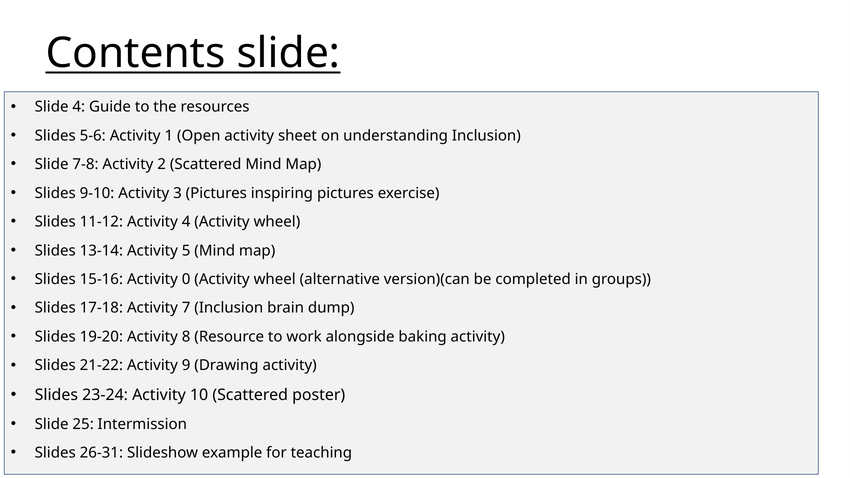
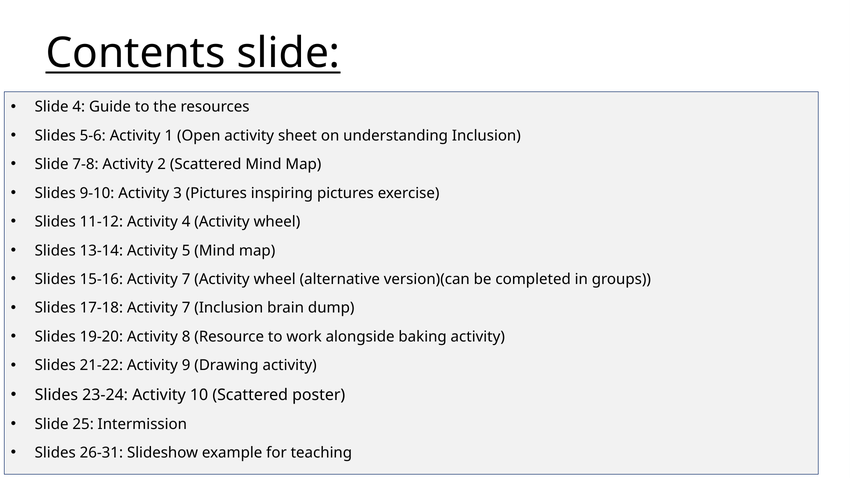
15-16 Activity 0: 0 -> 7
